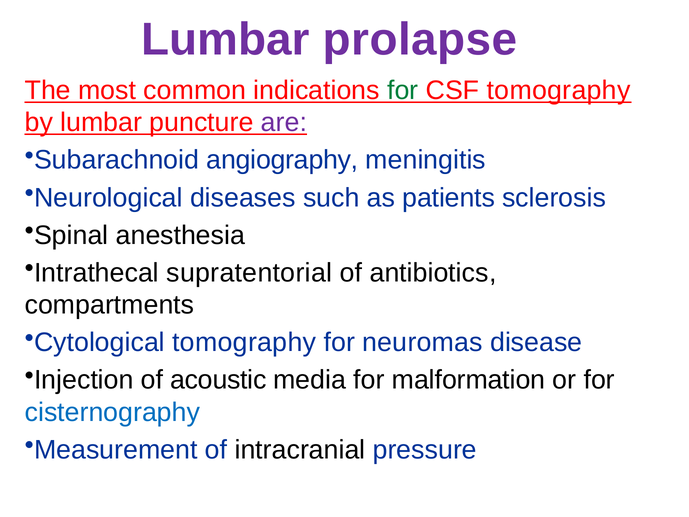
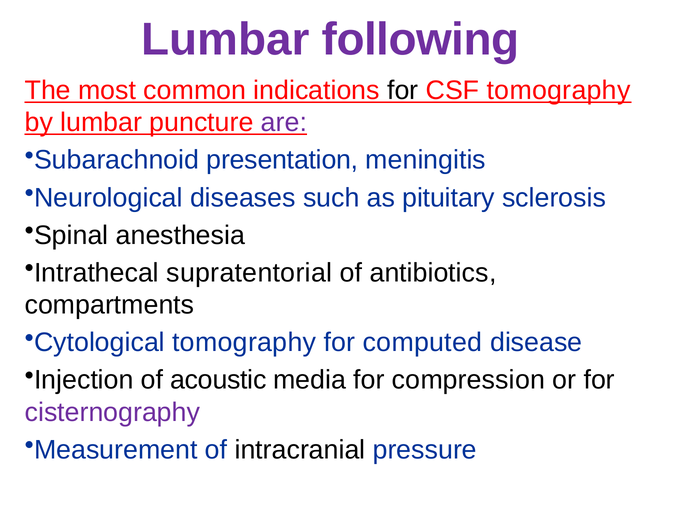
prolapse: prolapse -> following
for at (403, 90) colour: green -> black
angiography: angiography -> presentation
patients: patients -> pituitary
neuromas: neuromas -> computed
malformation: malformation -> compression
cisternography colour: blue -> purple
